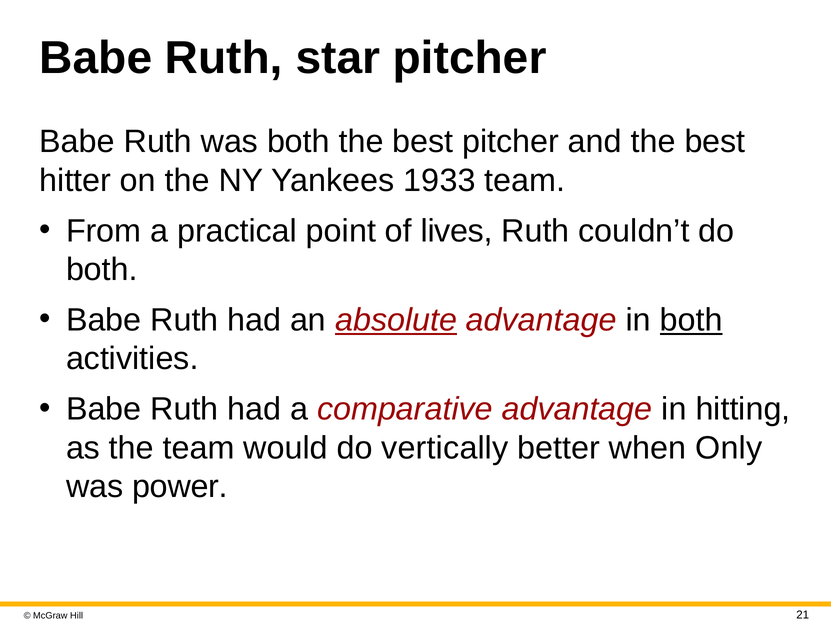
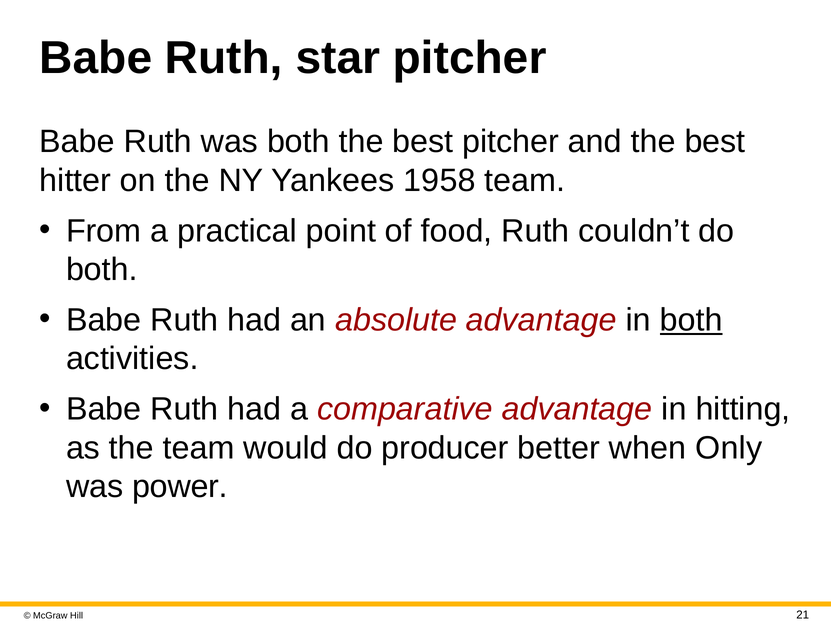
33: 33 -> 58
lives: lives -> food
absolute underline: present -> none
vertically: vertically -> producer
